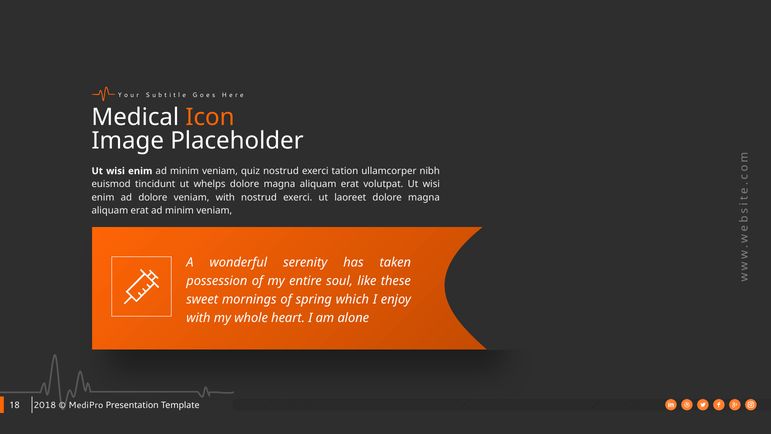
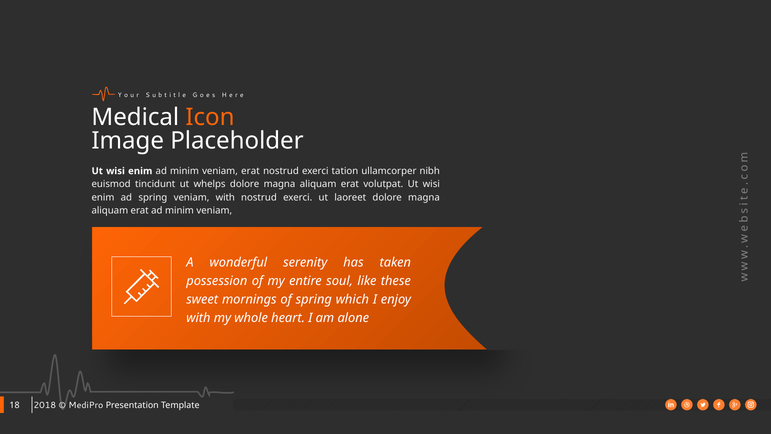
veniam quiz: quiz -> erat
ad dolore: dolore -> spring
